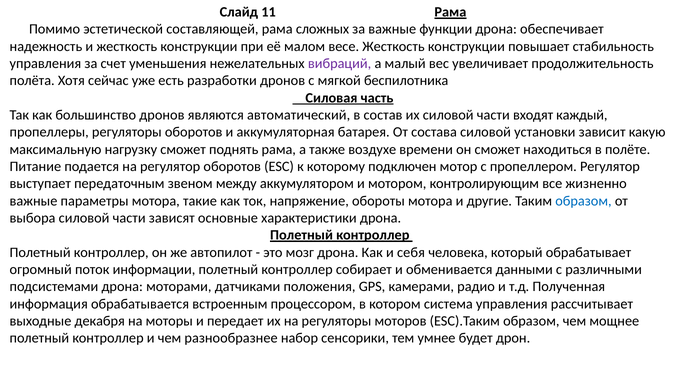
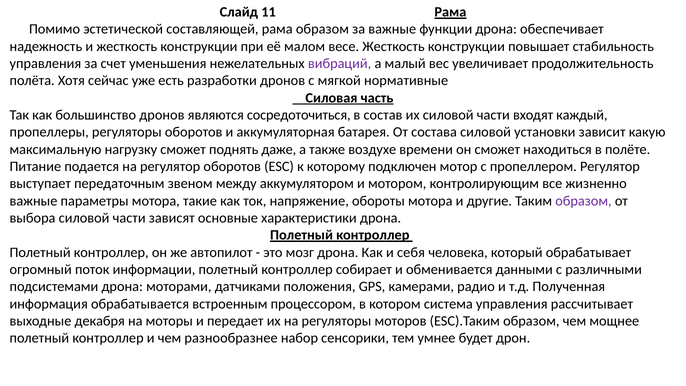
рама сложных: сложных -> образом
беспилотника: беспилотника -> нормативные
автоматический: автоматический -> сосредоточиться
поднять рама: рама -> даже
образом at (583, 201) colour: blue -> purple
